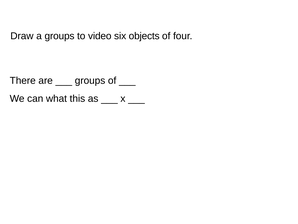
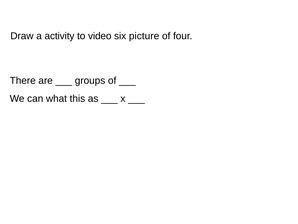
a groups: groups -> activity
objects: objects -> picture
